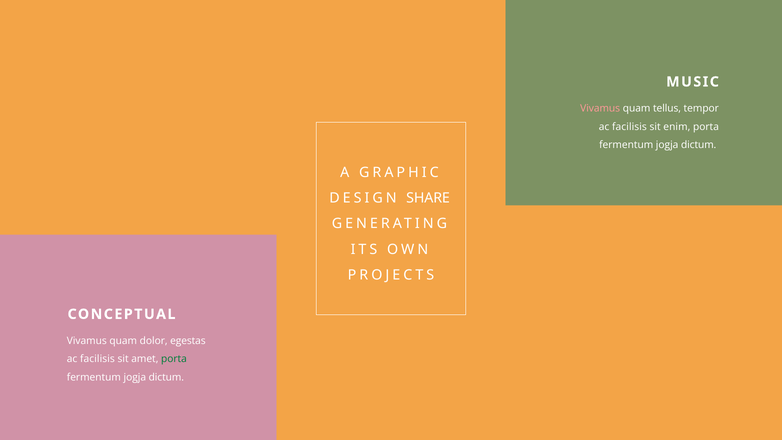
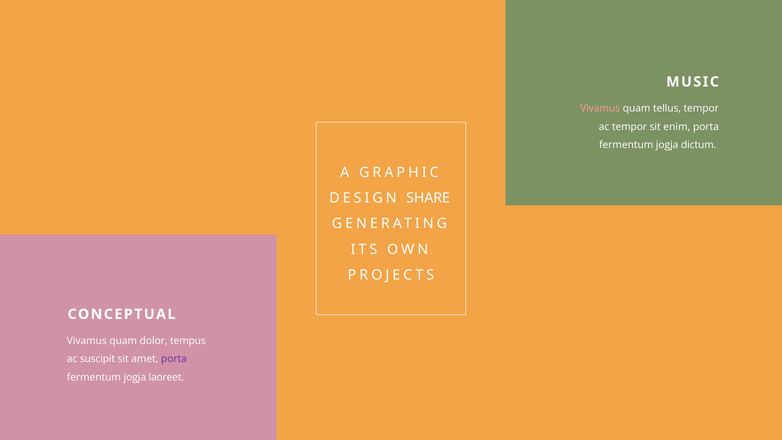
facilisis at (629, 127): facilisis -> tempor
egestas: egestas -> tempus
facilisis at (97, 359): facilisis -> suscipit
porta at (174, 359) colour: green -> purple
dictum at (166, 377): dictum -> laoreet
